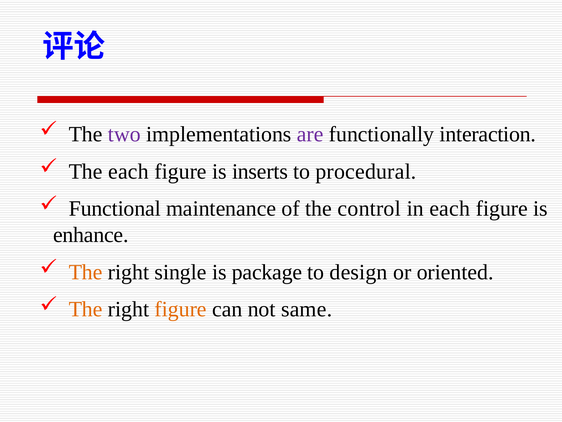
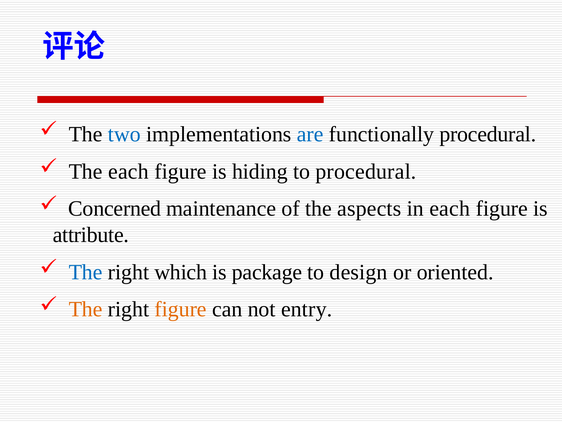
two colour: purple -> blue
are colour: purple -> blue
functionally interaction: interaction -> procedural
inserts: inserts -> hiding
Functional: Functional -> Concerned
control: control -> aspects
enhance: enhance -> attribute
The at (86, 272) colour: orange -> blue
single: single -> which
same: same -> entry
